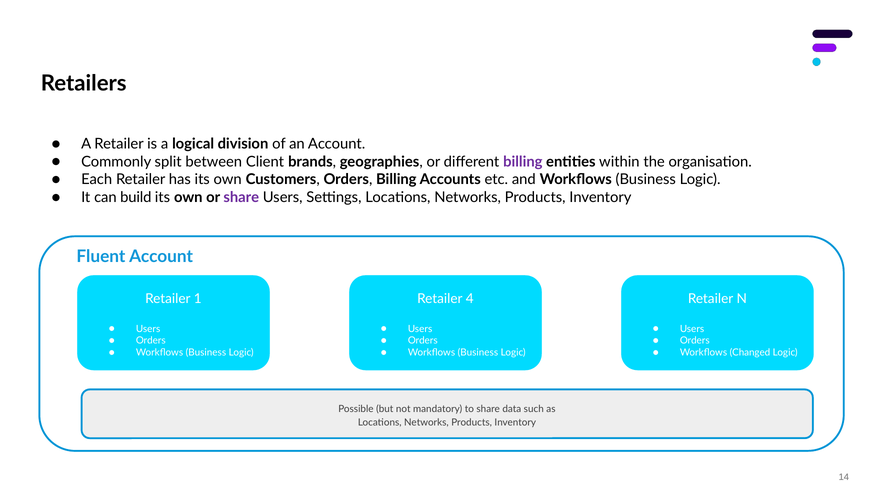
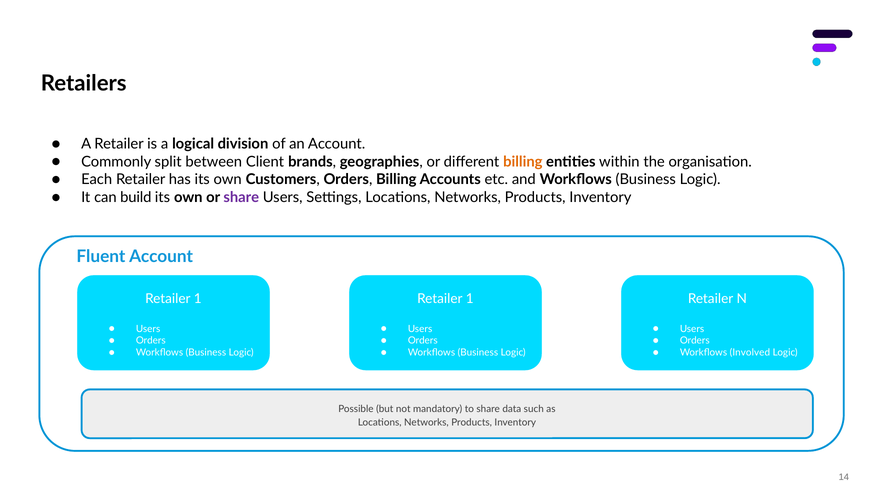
billing at (523, 162) colour: purple -> orange
4 at (470, 298): 4 -> 1
Changed: Changed -> Involved
